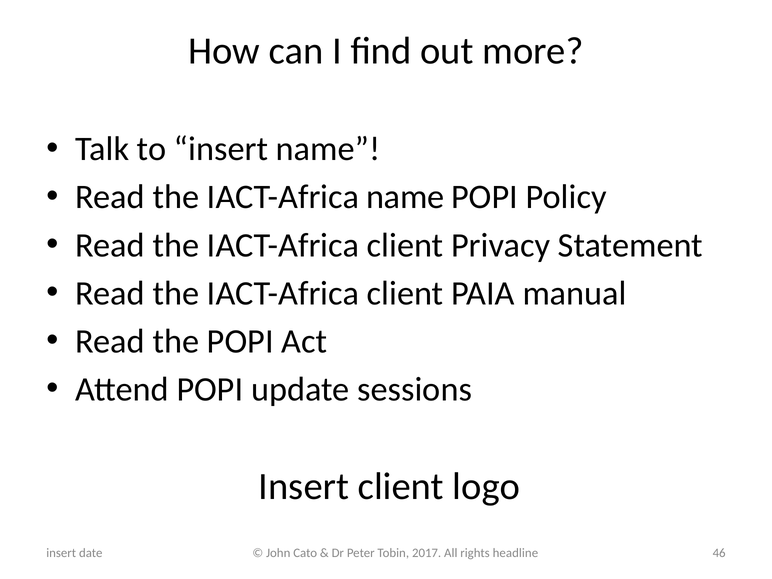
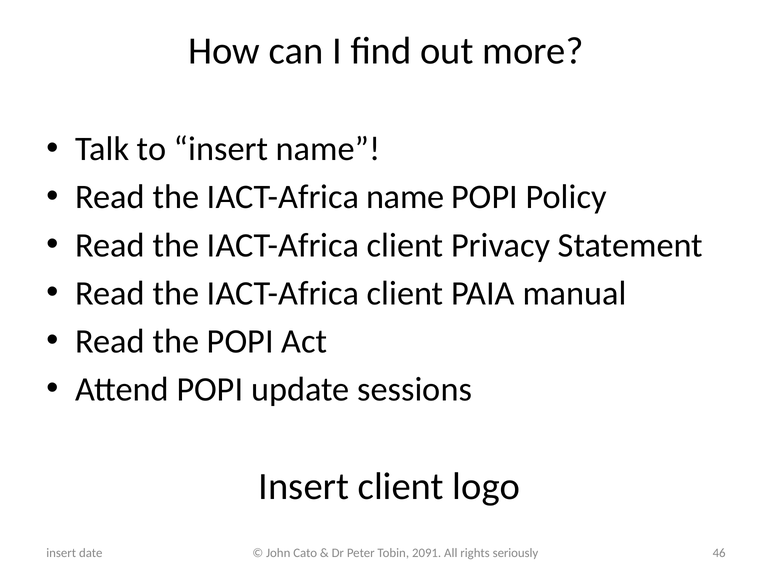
2017: 2017 -> 2091
headline: headline -> seriously
